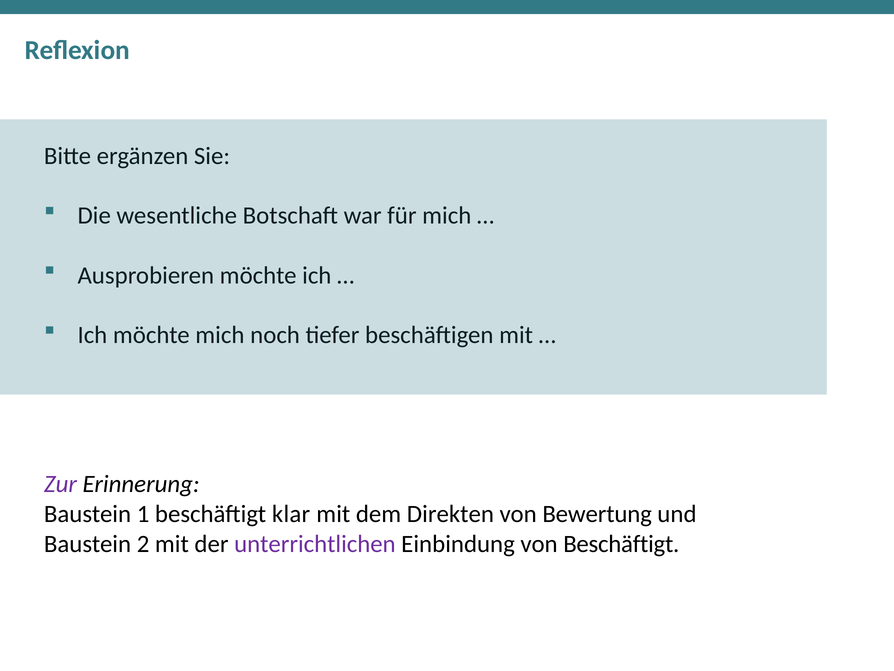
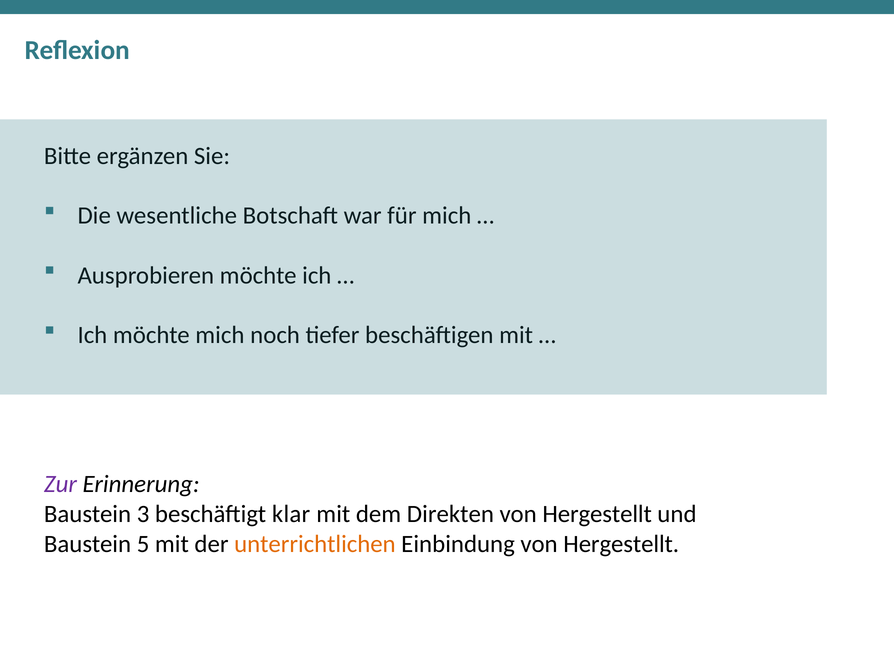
1: 1 -> 3
Bewertung at (597, 514): Bewertung -> Hergestellt
2: 2 -> 5
unterrichtlichen colour: purple -> orange
Einbindung von Beschäftigt: Beschäftigt -> Hergestellt
